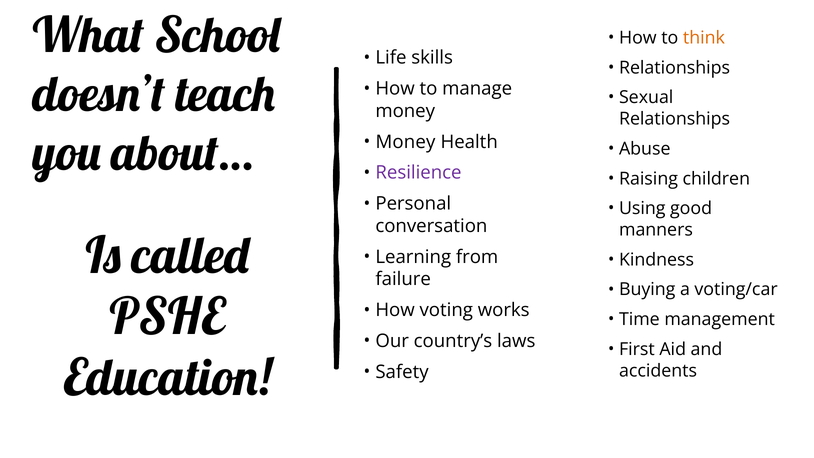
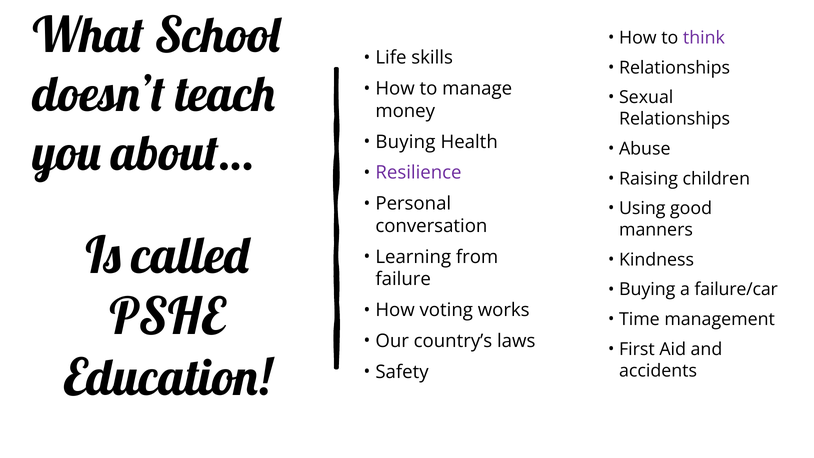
think colour: orange -> purple
Money at (405, 142): Money -> Buying
voting/car: voting/car -> failure/car
